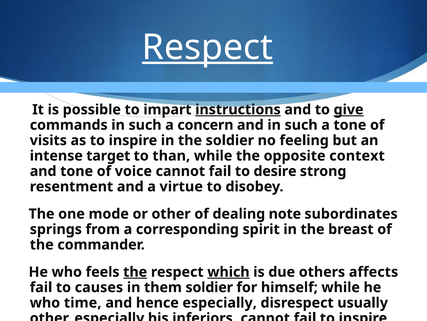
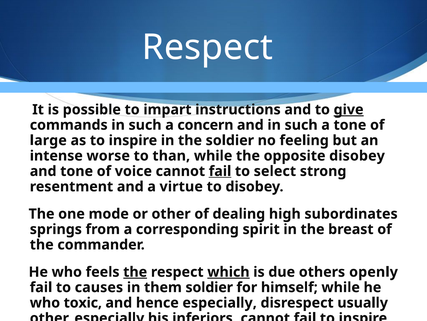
Respect at (208, 47) underline: present -> none
instructions underline: present -> none
visits: visits -> large
target: target -> worse
opposite context: context -> disobey
fail at (220, 171) underline: none -> present
desire: desire -> select
note: note -> high
affects: affects -> openly
time: time -> toxic
